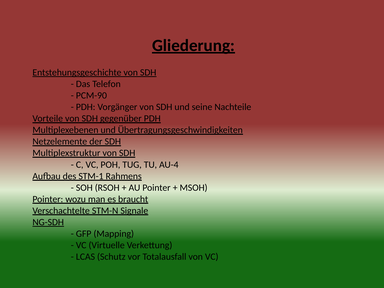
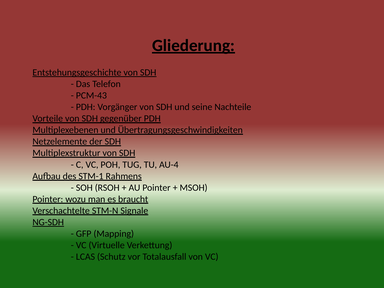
PCM-90: PCM-90 -> PCM-43
